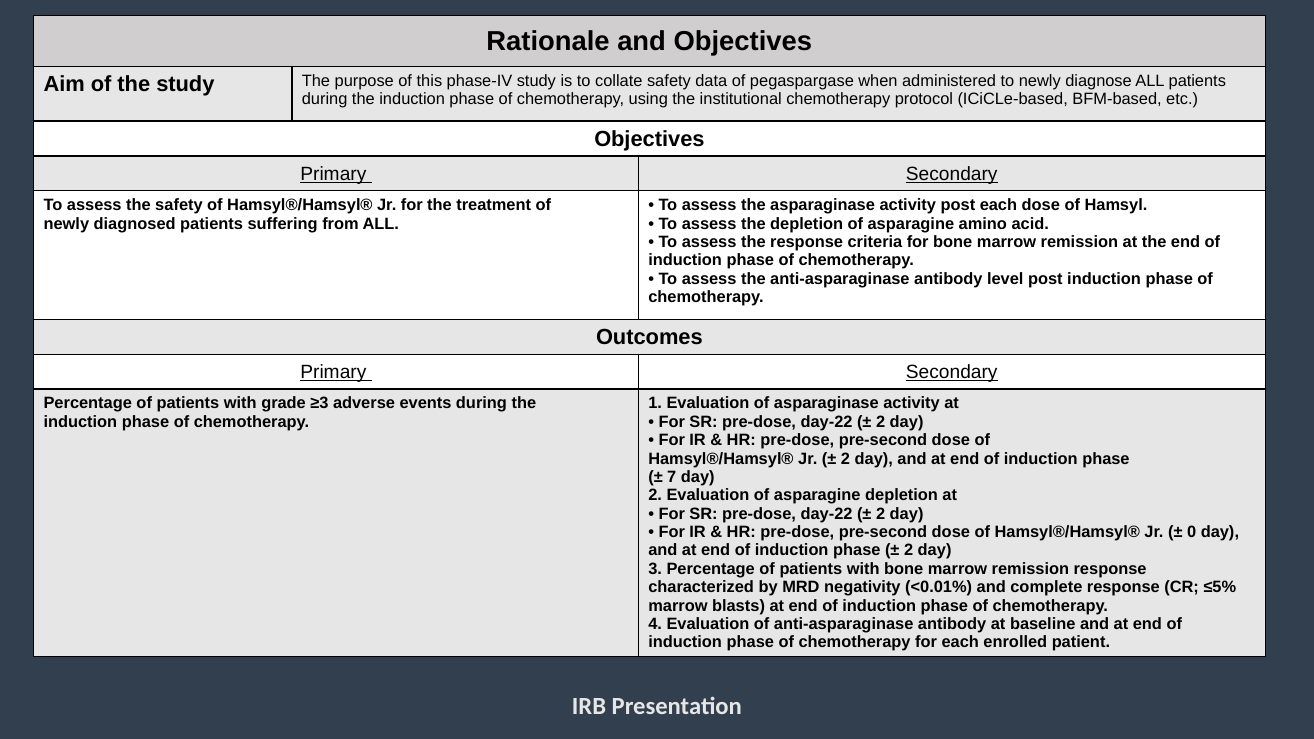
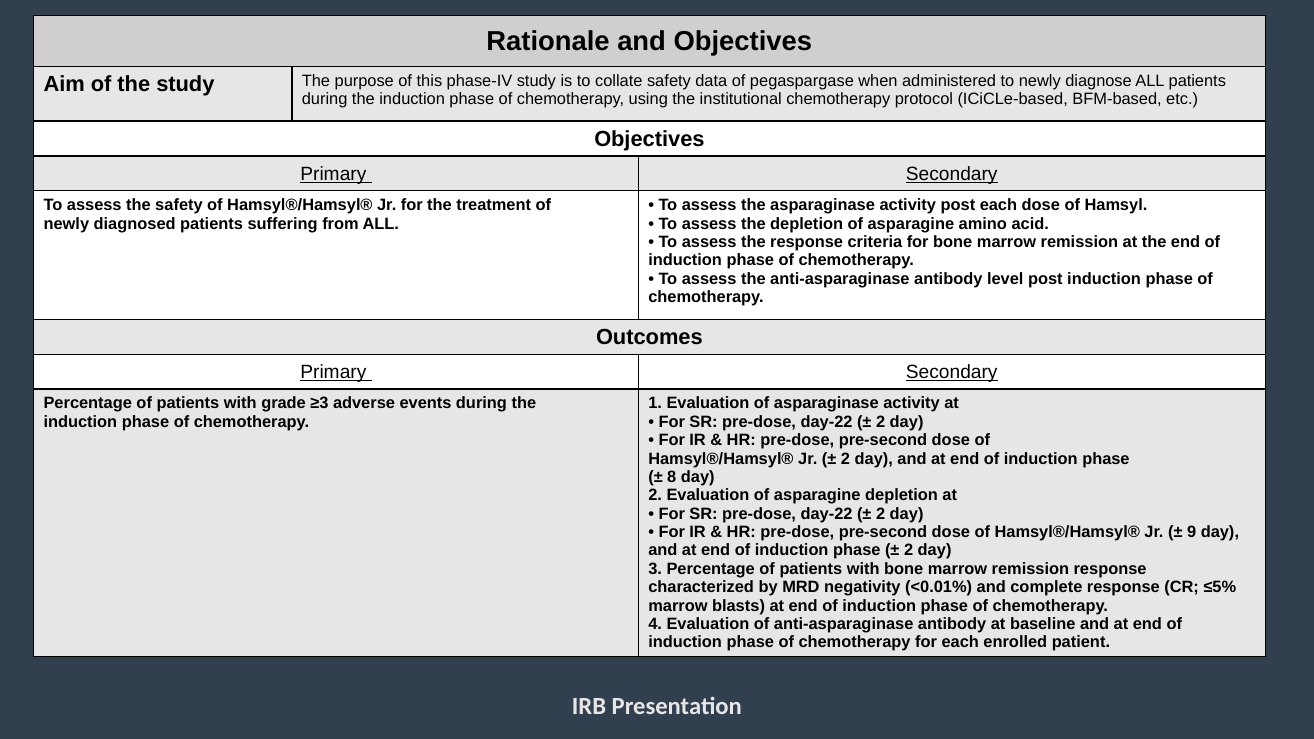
7: 7 -> 8
0: 0 -> 9
